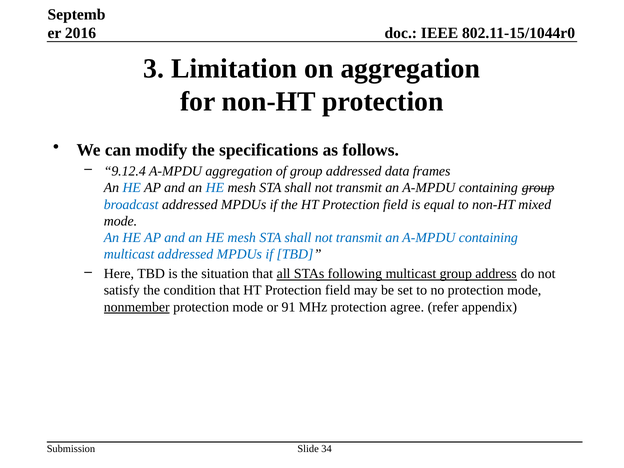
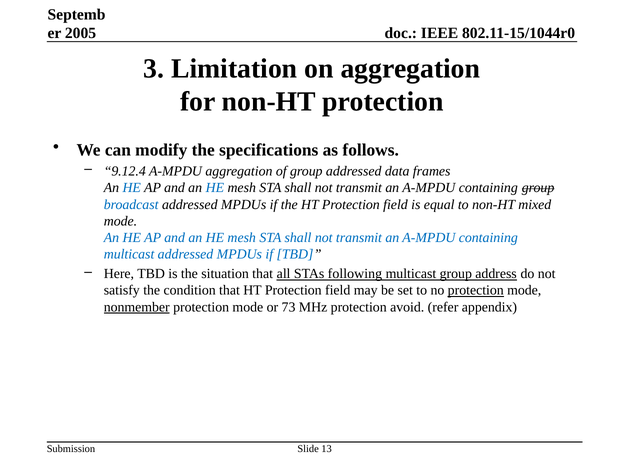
2016: 2016 -> 2005
protection at (476, 290) underline: none -> present
91: 91 -> 73
agree: agree -> avoid
34: 34 -> 13
